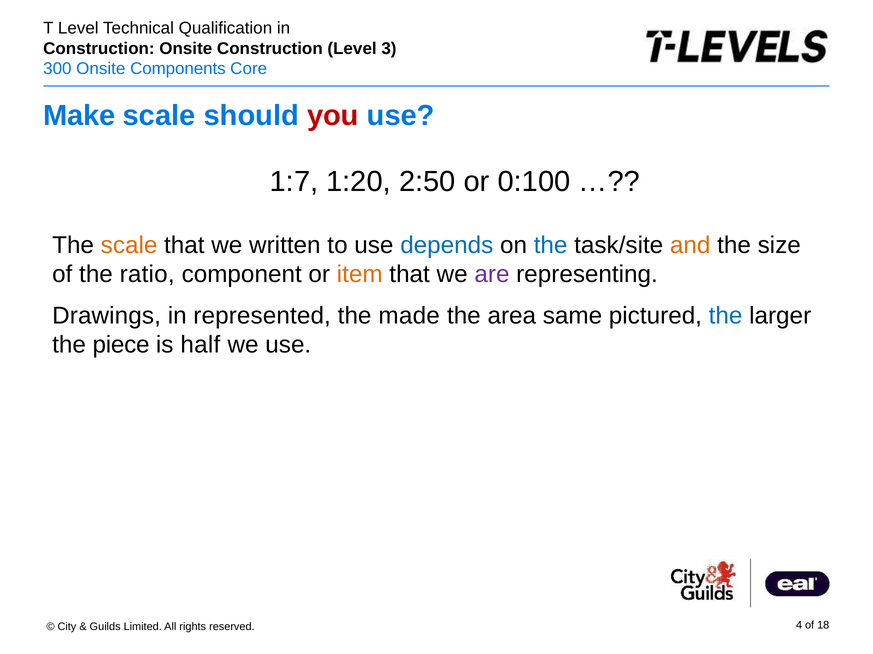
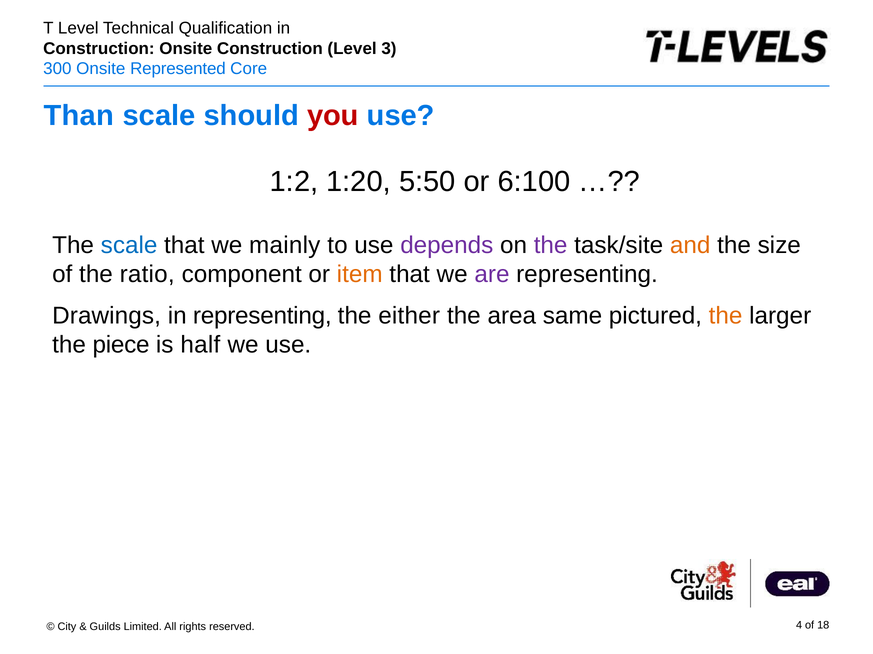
Components: Components -> Represented
Make: Make -> Than
1:7: 1:7 -> 1:2
2:50: 2:50 -> 5:50
0:100: 0:100 -> 6:100
scale at (129, 246) colour: orange -> blue
written: written -> mainly
depends colour: blue -> purple
the at (551, 246) colour: blue -> purple
in represented: represented -> representing
made: made -> either
the at (726, 316) colour: blue -> orange
